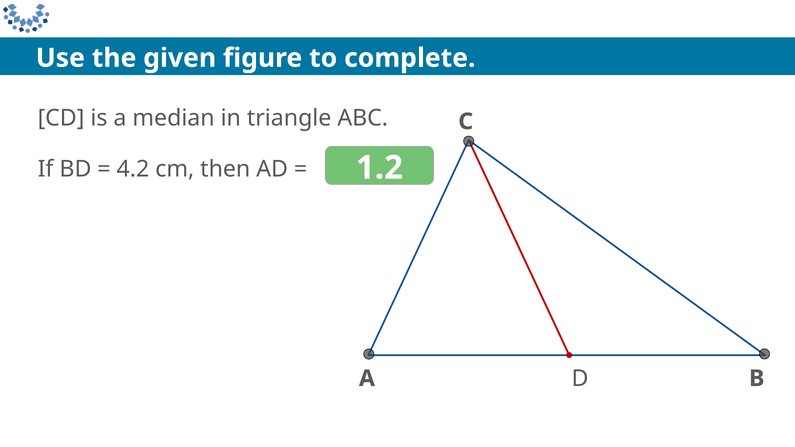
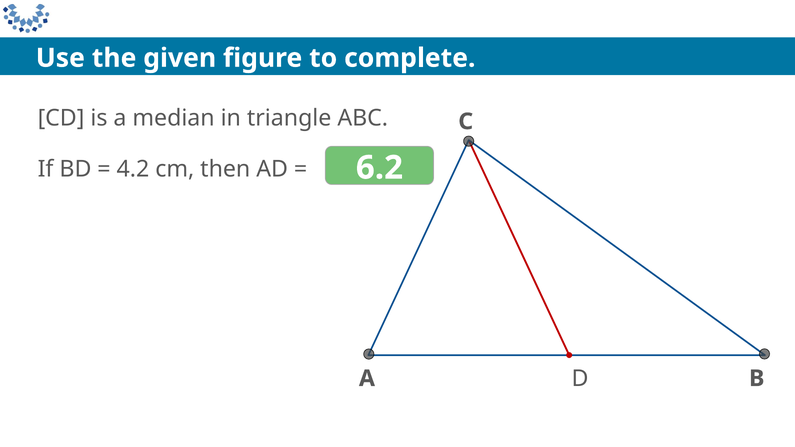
1.2: 1.2 -> 6.2
